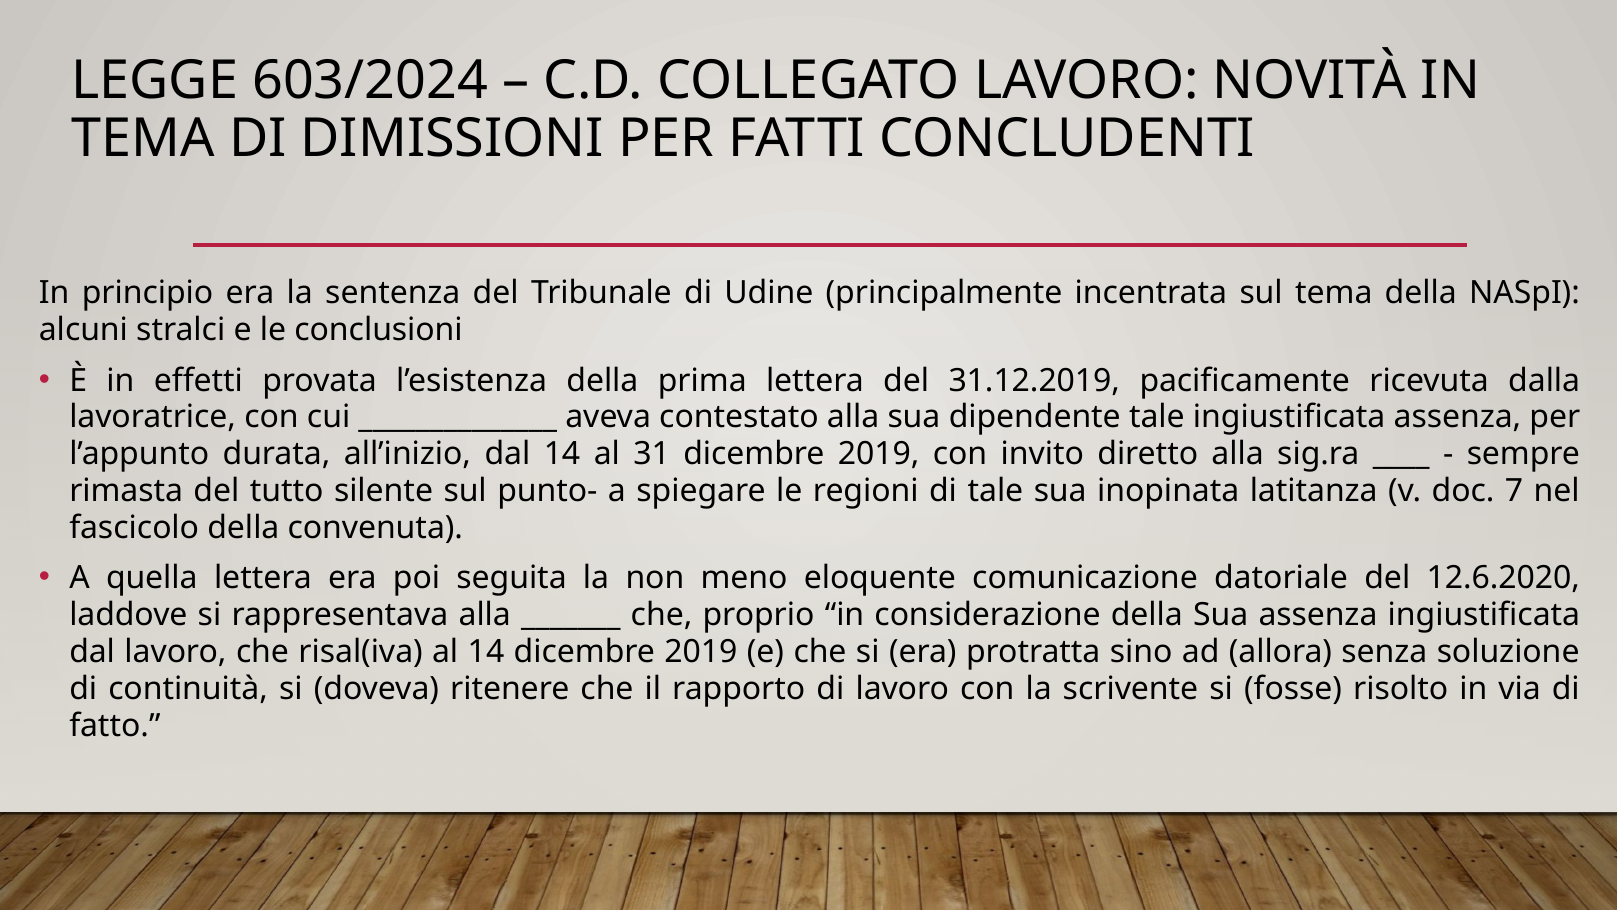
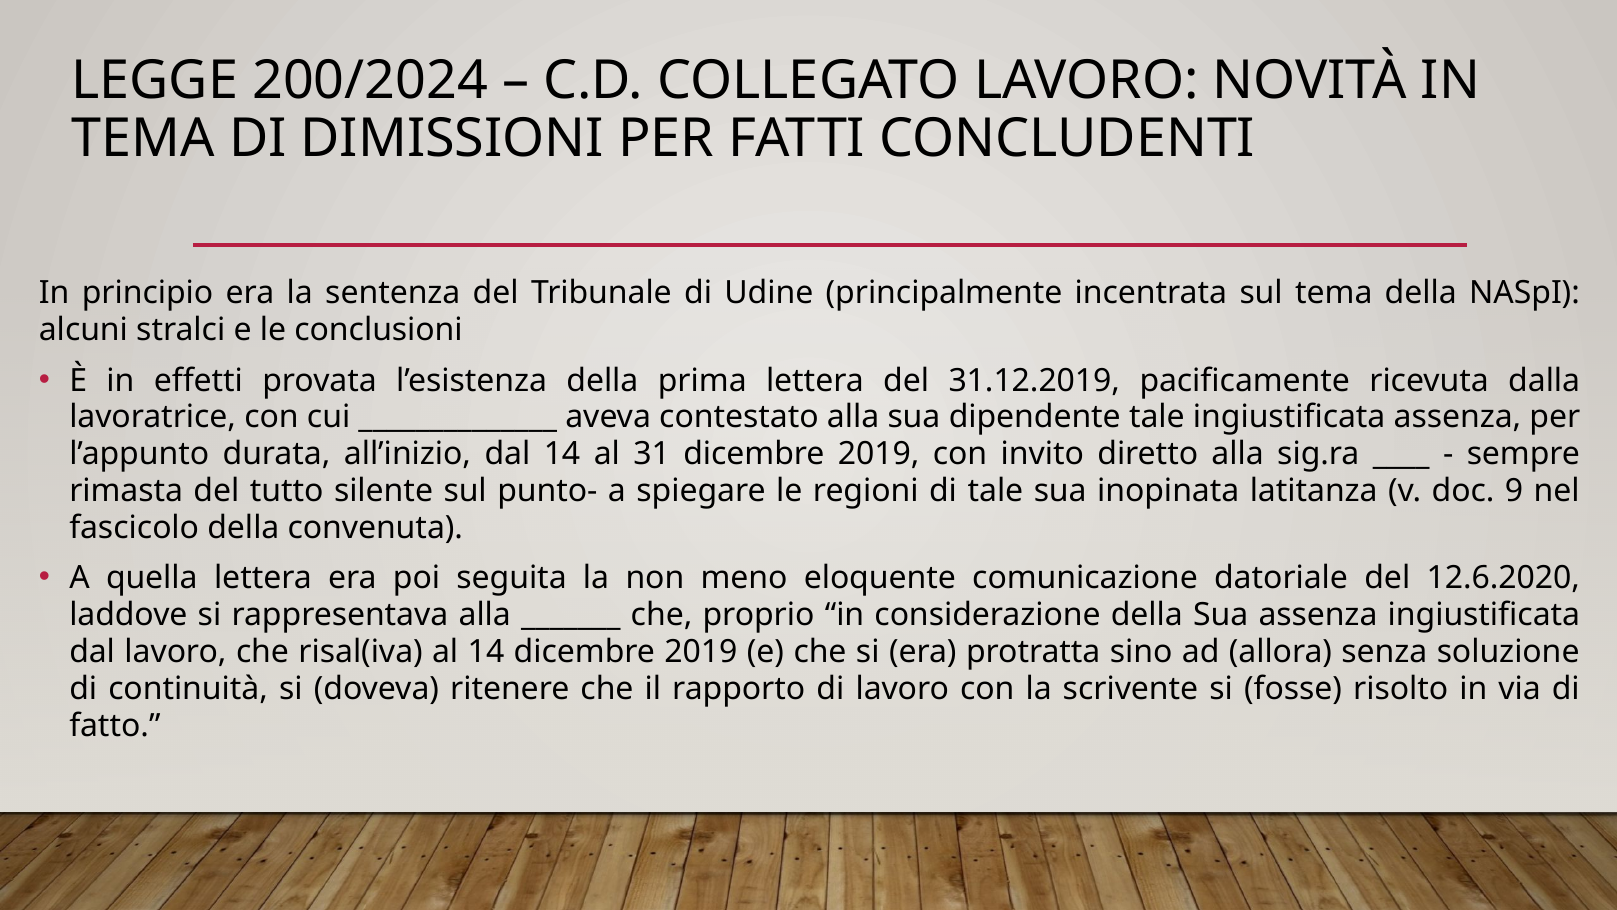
603/2024: 603/2024 -> 200/2024
7: 7 -> 9
